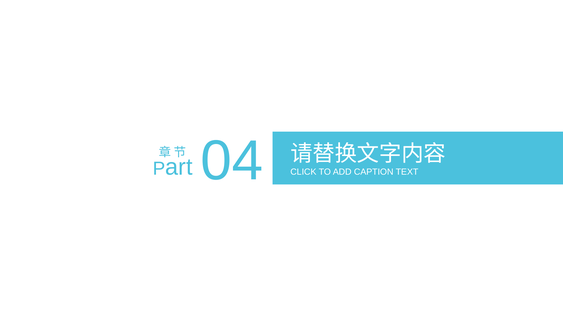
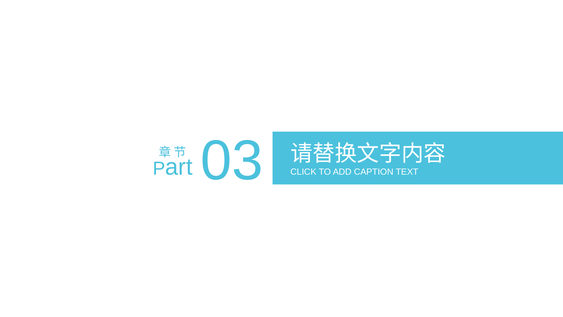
04: 04 -> 03
